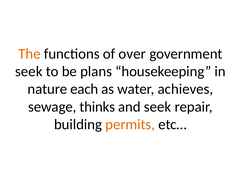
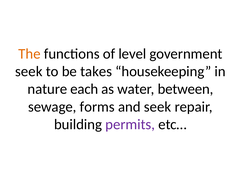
over: over -> level
plans: plans -> takes
achieves: achieves -> between
thinks: thinks -> forms
permits colour: orange -> purple
